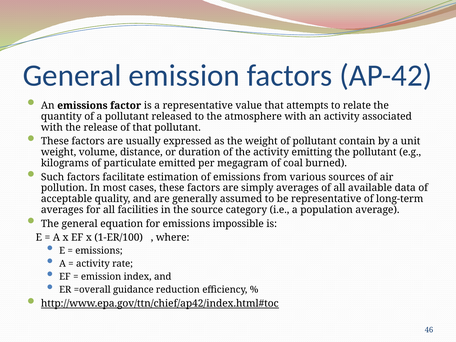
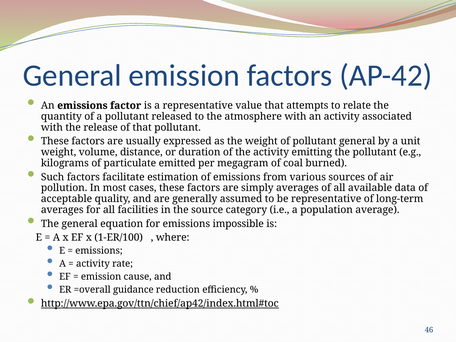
pollutant contain: contain -> general
index: index -> cause
